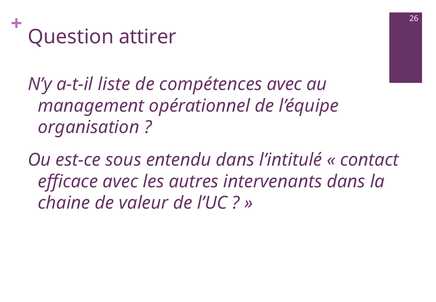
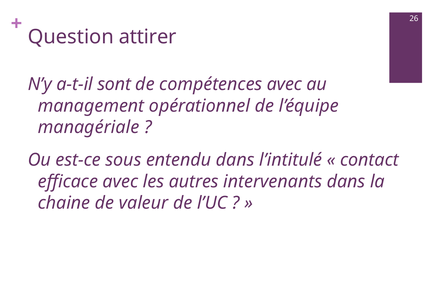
liste: liste -> sont
organisation: organisation -> managériale
